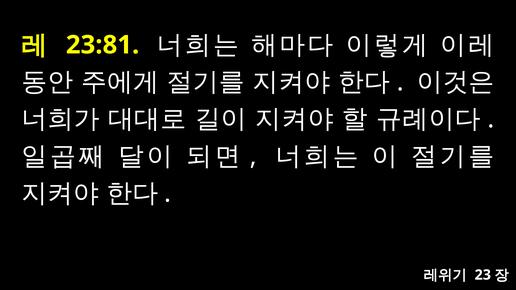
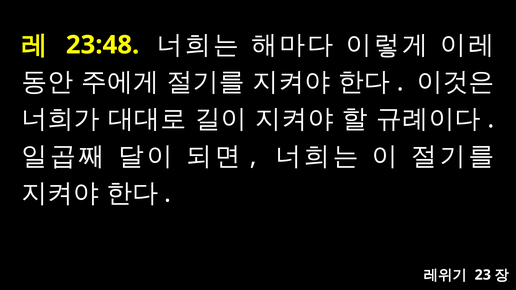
23:81: 23:81 -> 23:48
